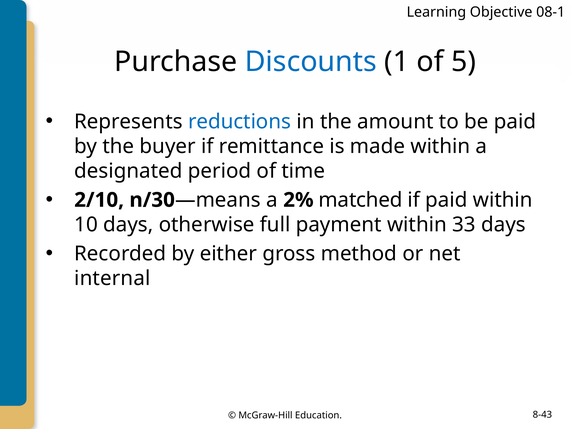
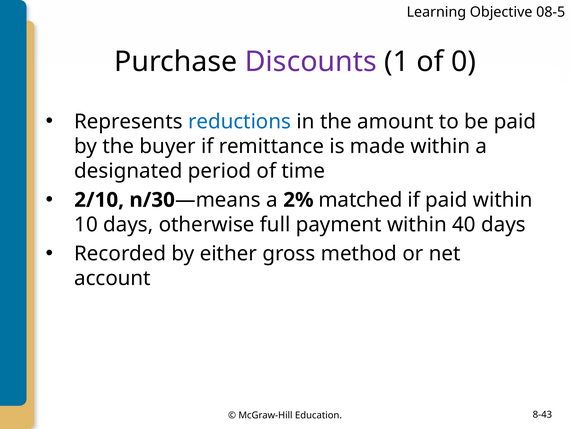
08-1: 08-1 -> 08-5
Discounts colour: blue -> purple
5: 5 -> 0
33: 33 -> 40
internal: internal -> account
